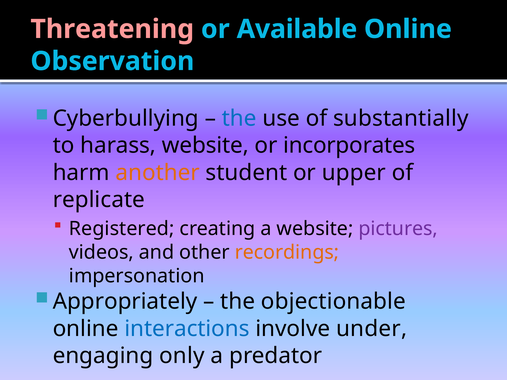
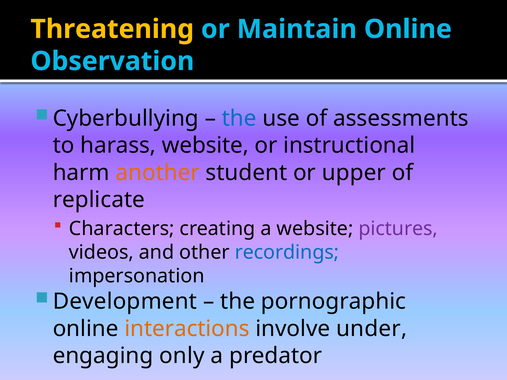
Threatening colour: pink -> yellow
Available: Available -> Maintain
substantially: substantially -> assessments
incorporates: incorporates -> instructional
Registered: Registered -> Characters
recordings colour: orange -> blue
Appropriately: Appropriately -> Development
objectionable: objectionable -> pornographic
interactions colour: blue -> orange
